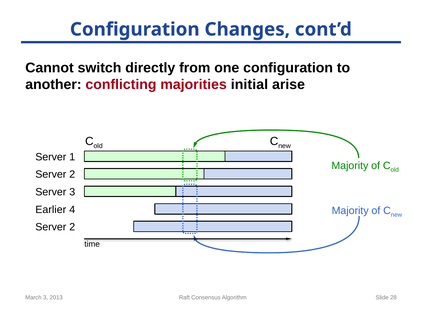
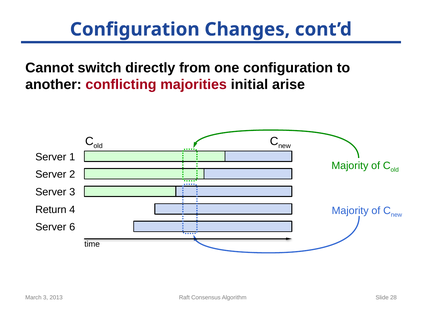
Earlier: Earlier -> Return
2 at (72, 227): 2 -> 6
